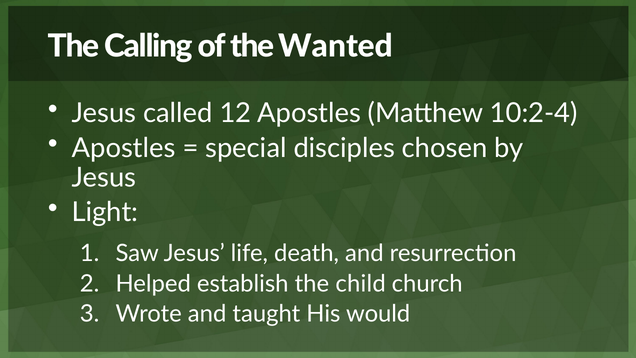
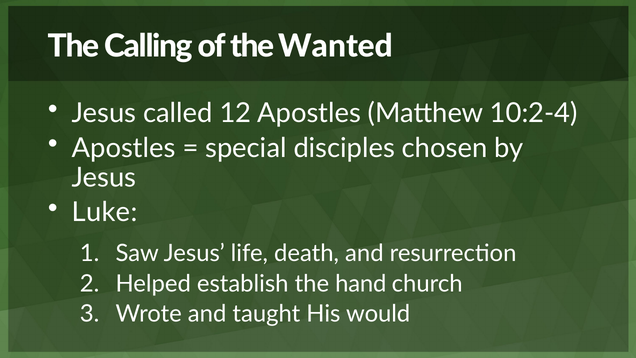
Light: Light -> Luke
child: child -> hand
